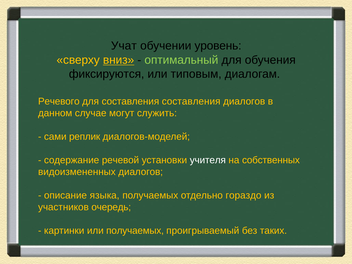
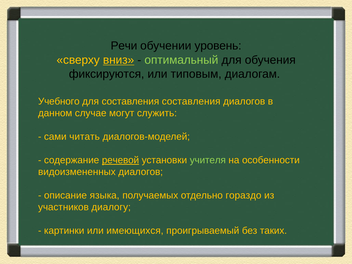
Учат: Учат -> Речи
Речевого: Речевого -> Учебного
реплик: реплик -> читать
речевой underline: none -> present
учителя colour: white -> light green
собственных: собственных -> особенности
очередь: очередь -> диалогу
или получаемых: получаемых -> имеющихся
